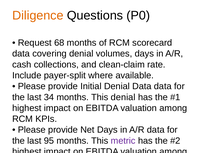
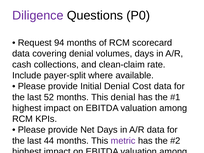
Diligence colour: orange -> purple
68: 68 -> 94
Denial Data: Data -> Cost
34: 34 -> 52
95: 95 -> 44
